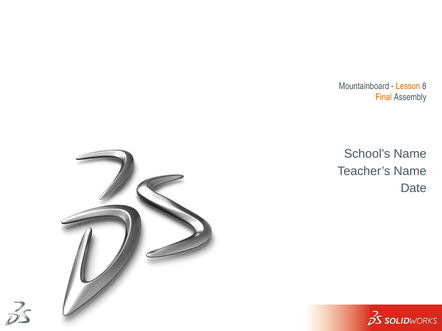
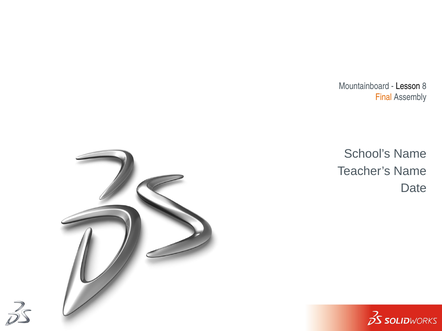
Lesson colour: orange -> black
